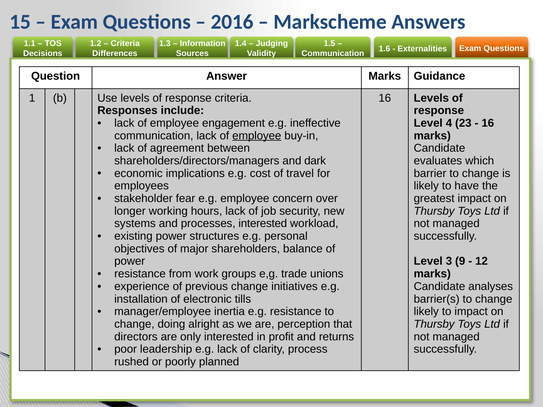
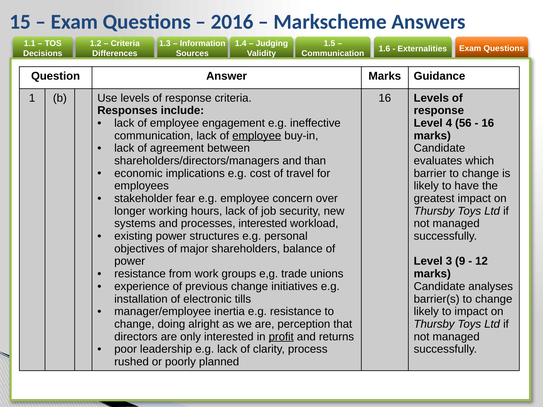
23: 23 -> 56
dark: dark -> than
profit underline: none -> present
